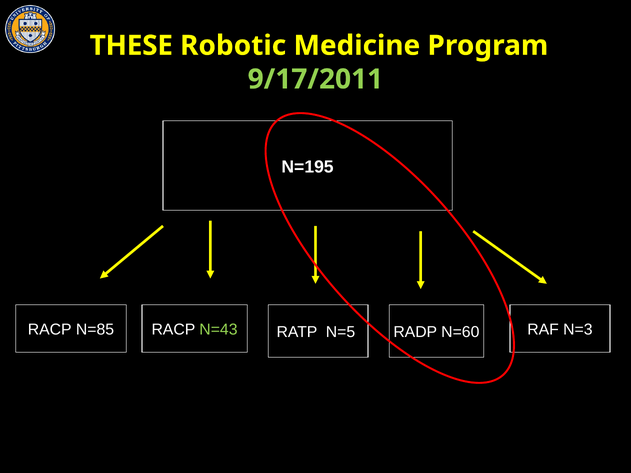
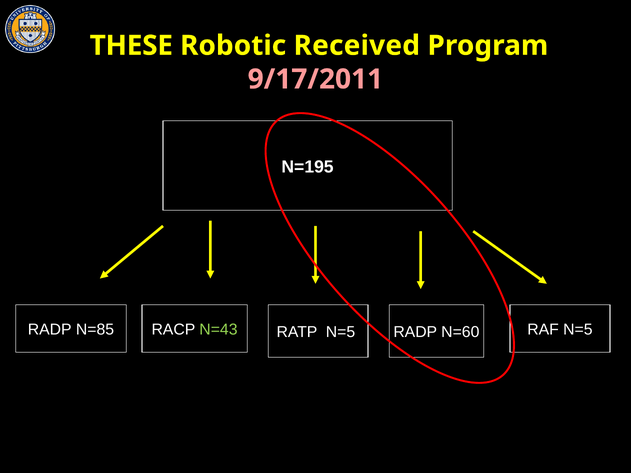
Medicine: Medicine -> Received
9/17/2011 colour: light green -> pink
RACP at (50, 330): RACP -> RADP
N=3 at (578, 330): N=3 -> N=5
